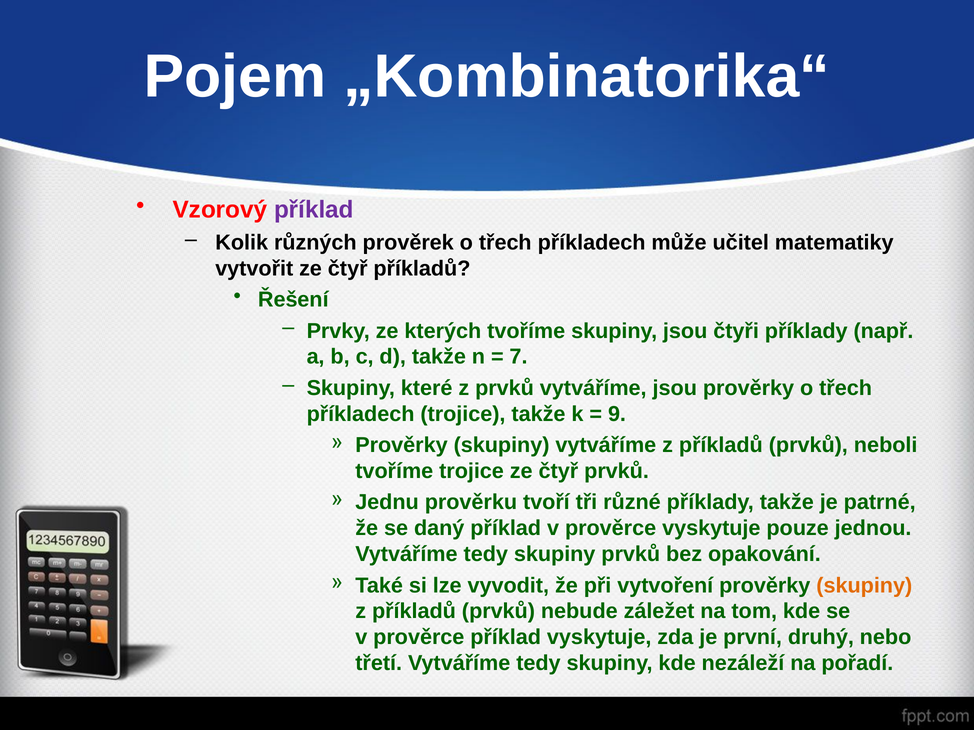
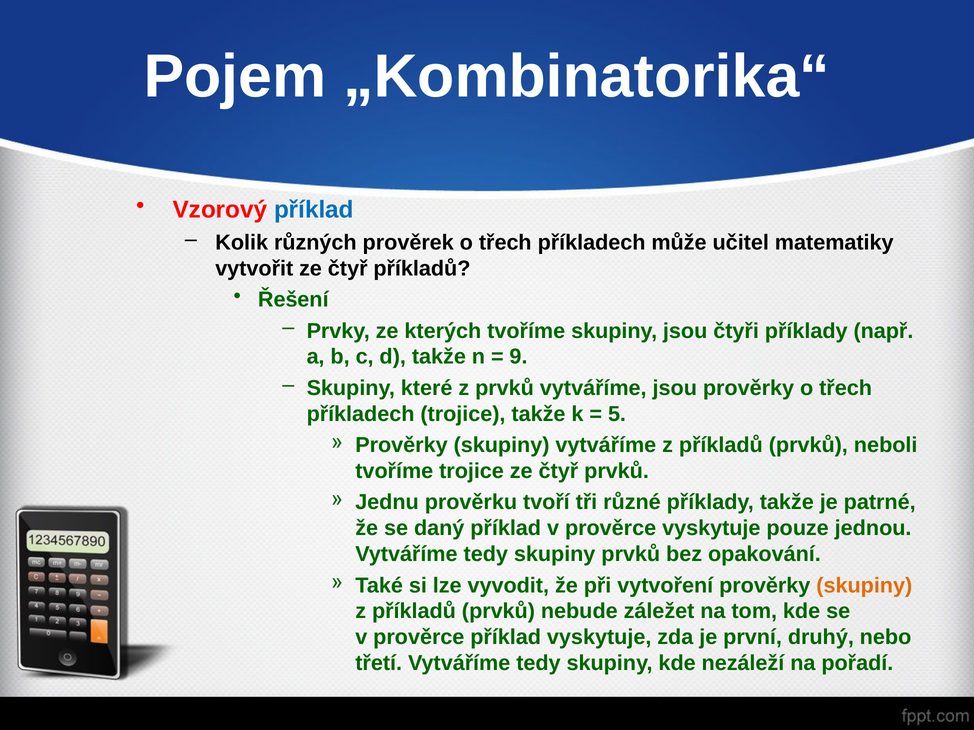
příklad at (314, 210) colour: purple -> blue
7: 7 -> 9
9: 9 -> 5
